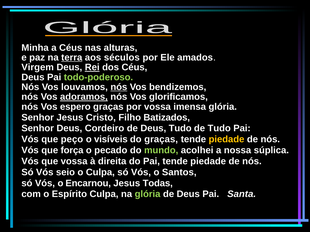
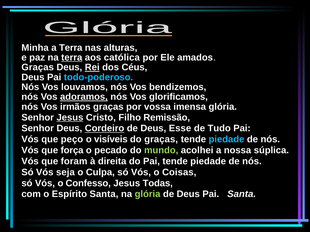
a Céus: Céus -> Terra
séculos: séculos -> católica
Virgem at (38, 67): Virgem -> Graças
todo-poderoso colour: light green -> light blue
nós at (119, 87) underline: present -> none
espero: espero -> irmãos
Jesus at (70, 118) underline: none -> present
Batizados: Batizados -> Remissão
Cordeiro underline: none -> present
Deus Tudo: Tudo -> Esse
piedade at (226, 140) colour: yellow -> light blue
que vossa: vossa -> foram
seio: seio -> seja
Santos: Santos -> Coisas
Encarnou: Encarnou -> Confesso
Espírito Culpa: Culpa -> Santa
